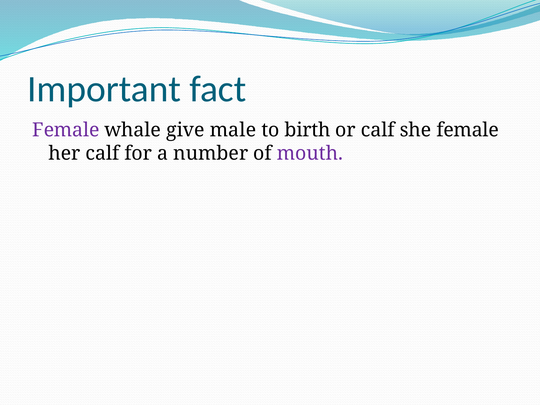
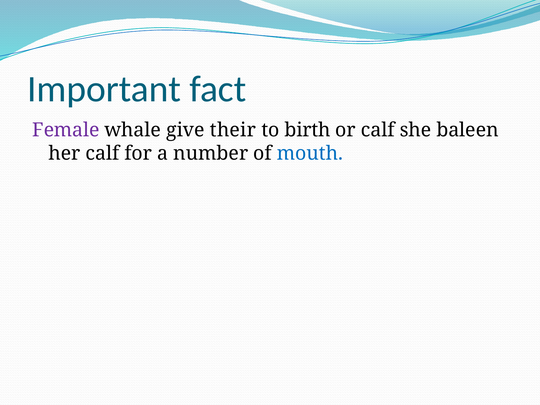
male: male -> their
she female: female -> baleen
mouth colour: purple -> blue
